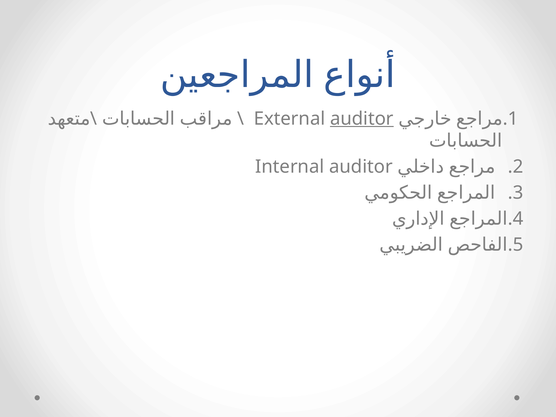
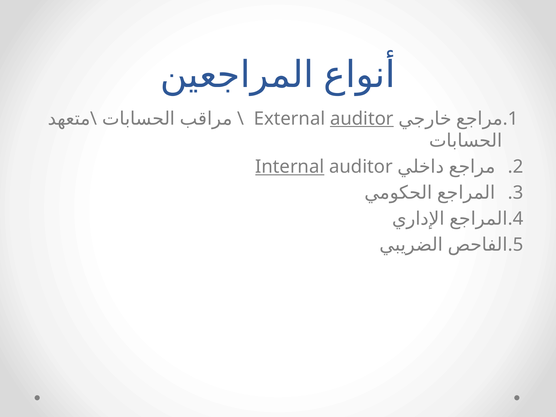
Internal underline: none -> present
